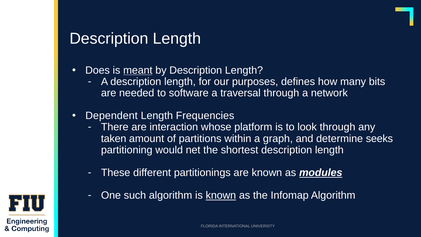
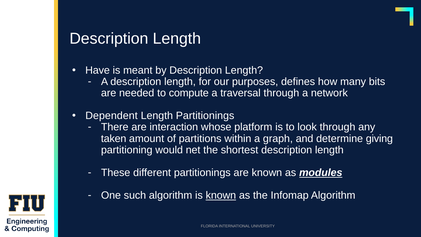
Does: Does -> Have
meant underline: present -> none
software: software -> compute
Length Frequencies: Frequencies -> Partitionings
seeks: seeks -> giving
